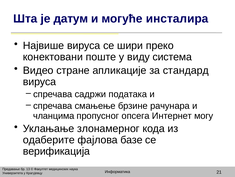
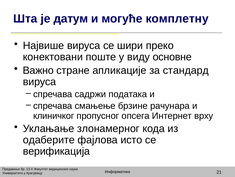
инсталира: инсталира -> комплетну
система: система -> основне
Видео: Видео -> Важно
чланцима: чланцима -> клиничког
могу: могу -> врху
базе: базе -> исто
